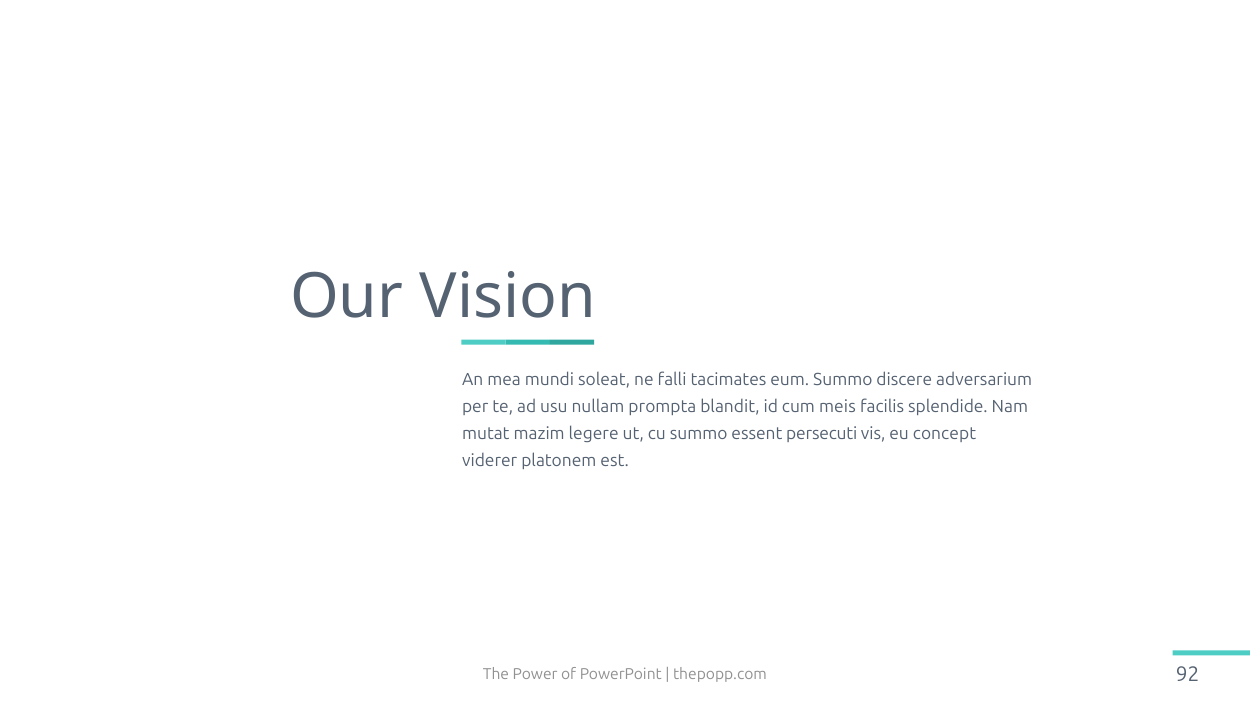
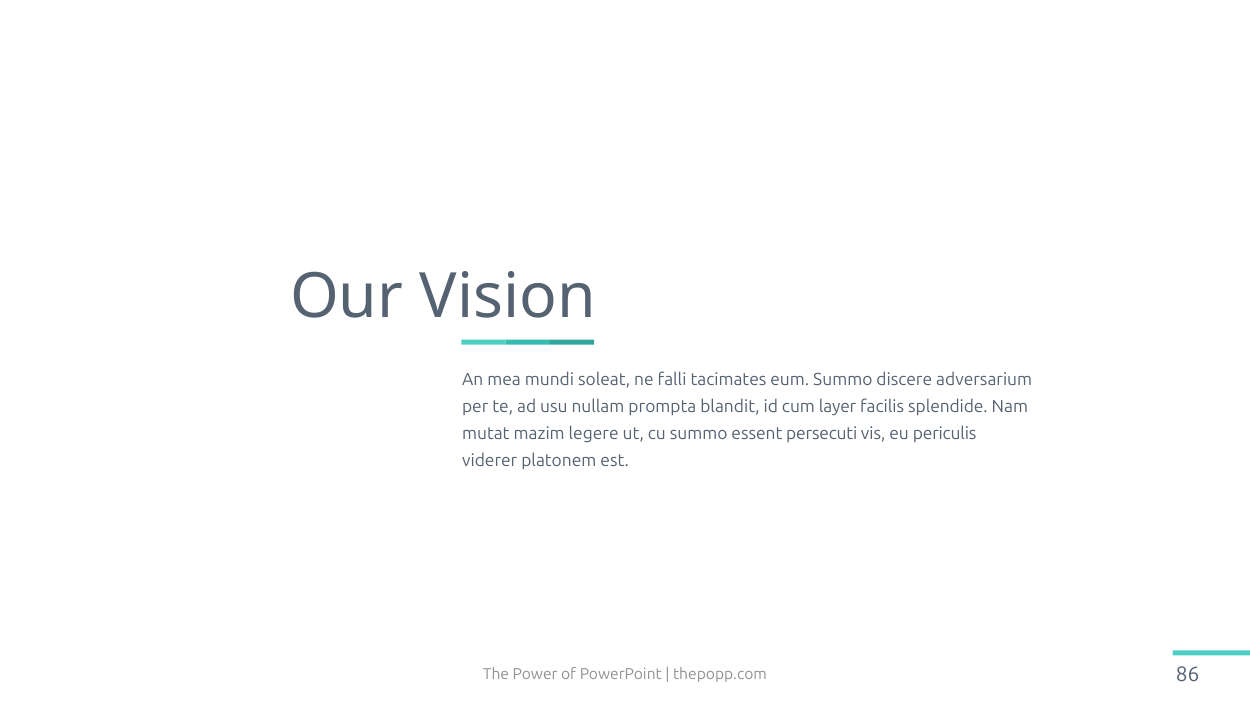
meis: meis -> layer
concept: concept -> periculis
92: 92 -> 86
